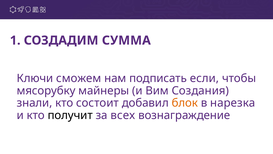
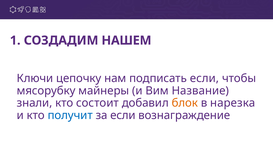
СУММА: СУММА -> НАШЕМ
сможем: сможем -> цепочку
Создания: Создания -> Название
получит colour: black -> blue
за всех: всех -> если
